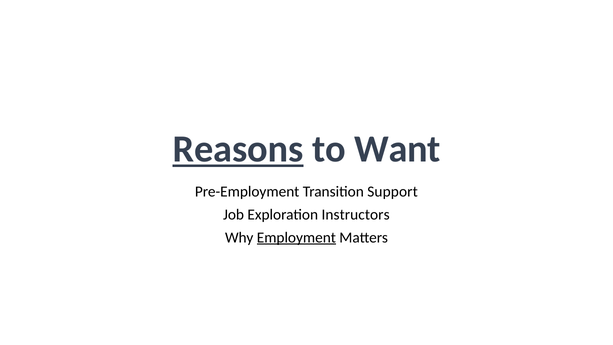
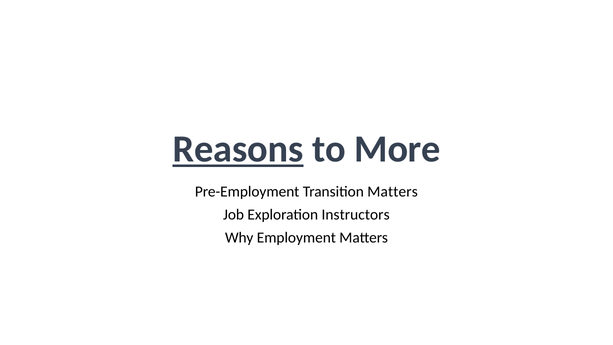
Want: Want -> More
Transition Support: Support -> Matters
Employment underline: present -> none
